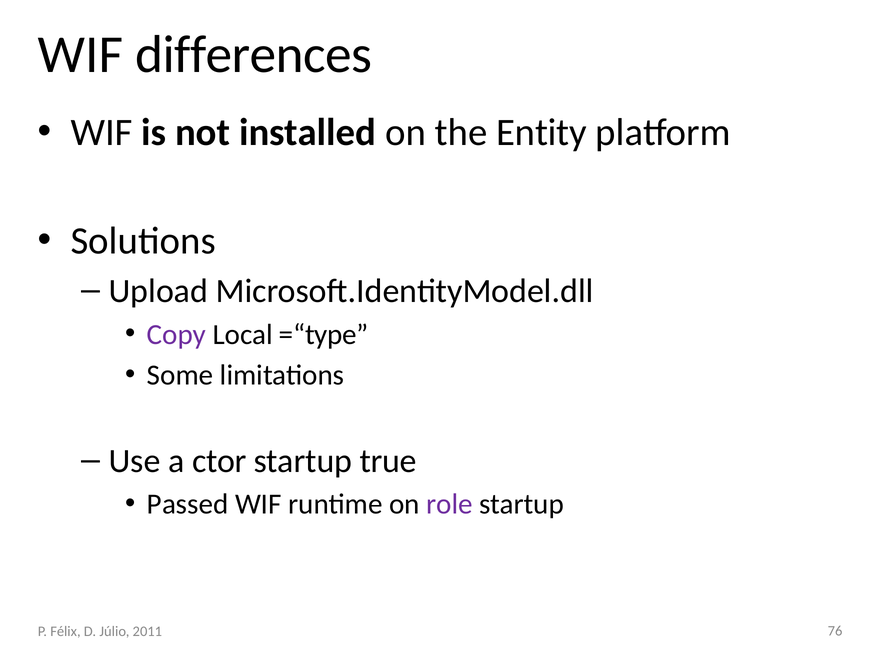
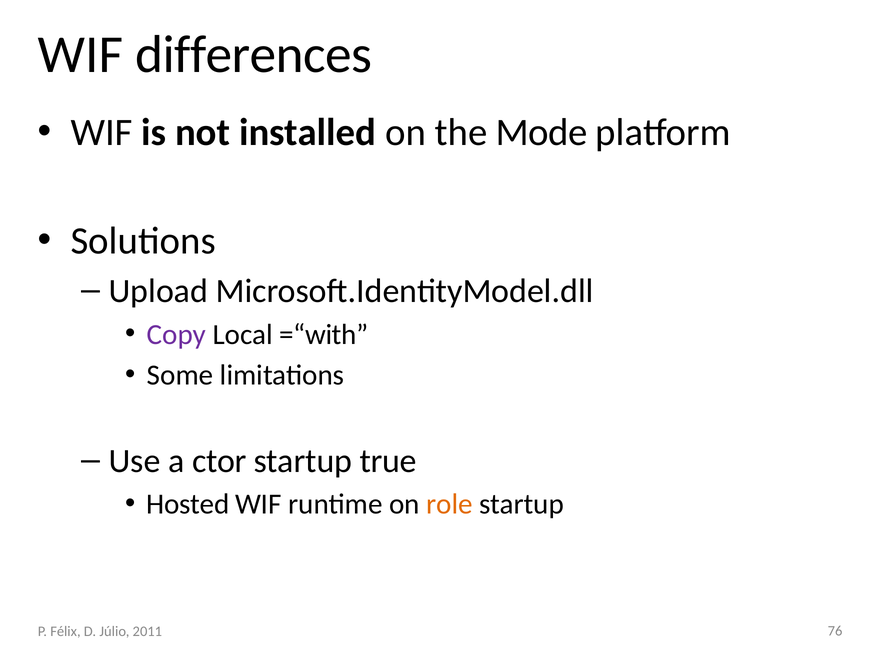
Entity: Entity -> Mode
=“type: =“type -> =“with
Passed: Passed -> Hosted
role colour: purple -> orange
